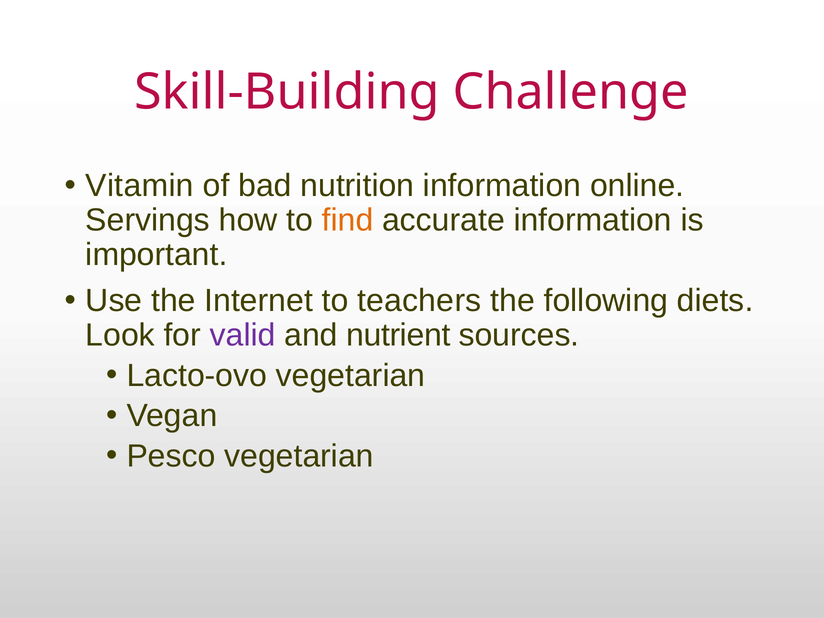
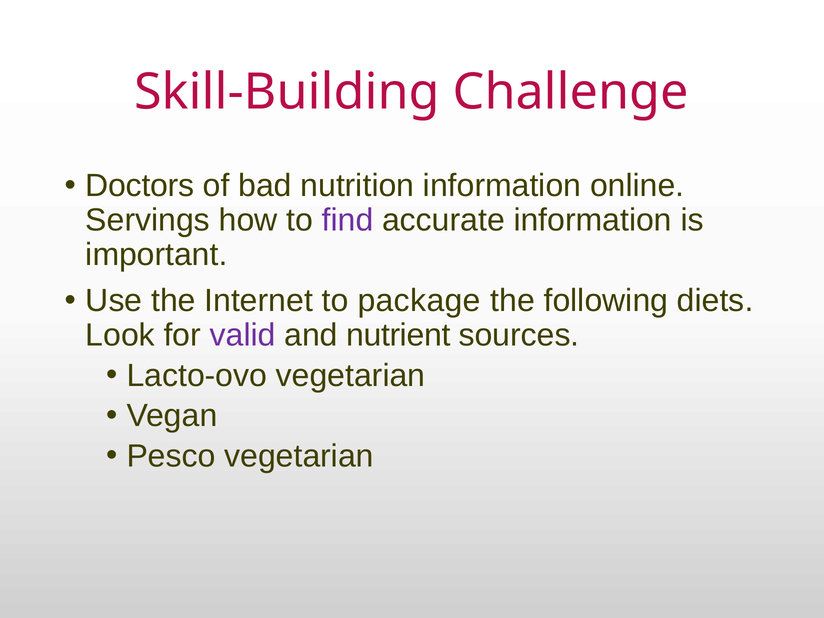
Vitamin: Vitamin -> Doctors
find colour: orange -> purple
teachers: teachers -> package
